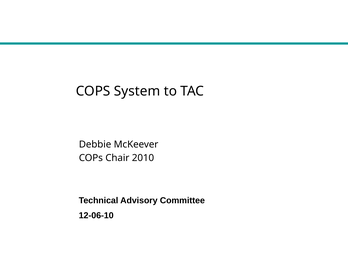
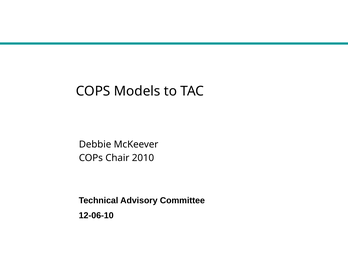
System: System -> Models
